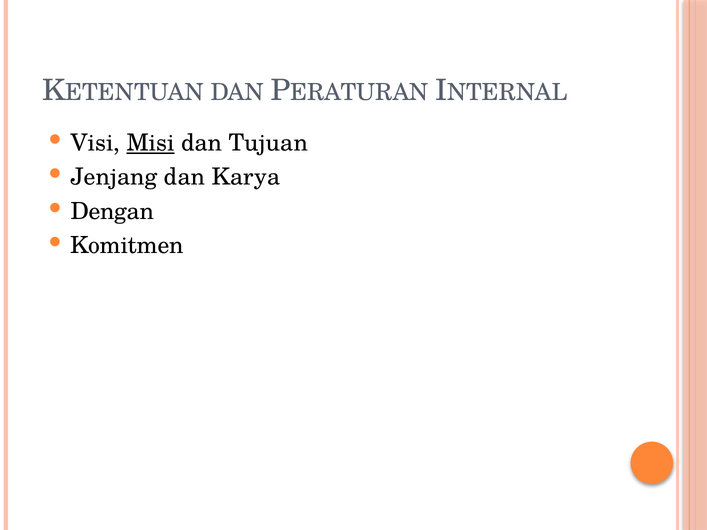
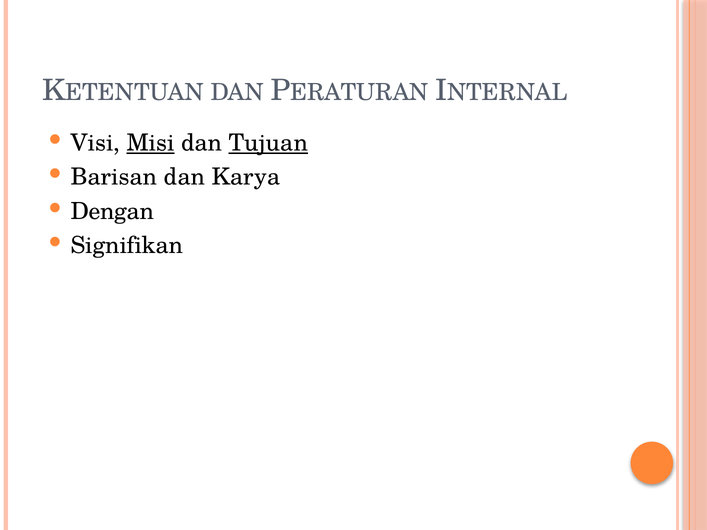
Tujuan underline: none -> present
Jenjang: Jenjang -> Barisan
Komitmen: Komitmen -> Signifikan
